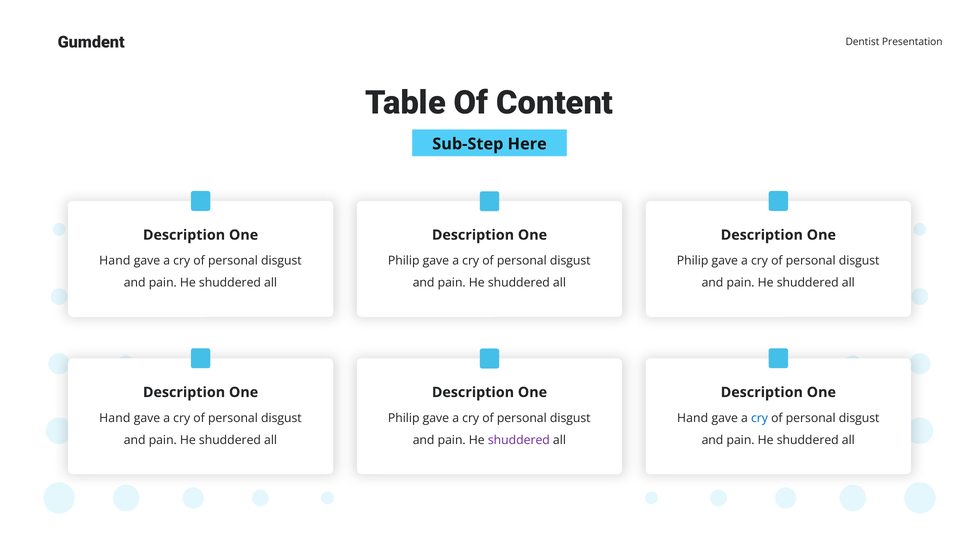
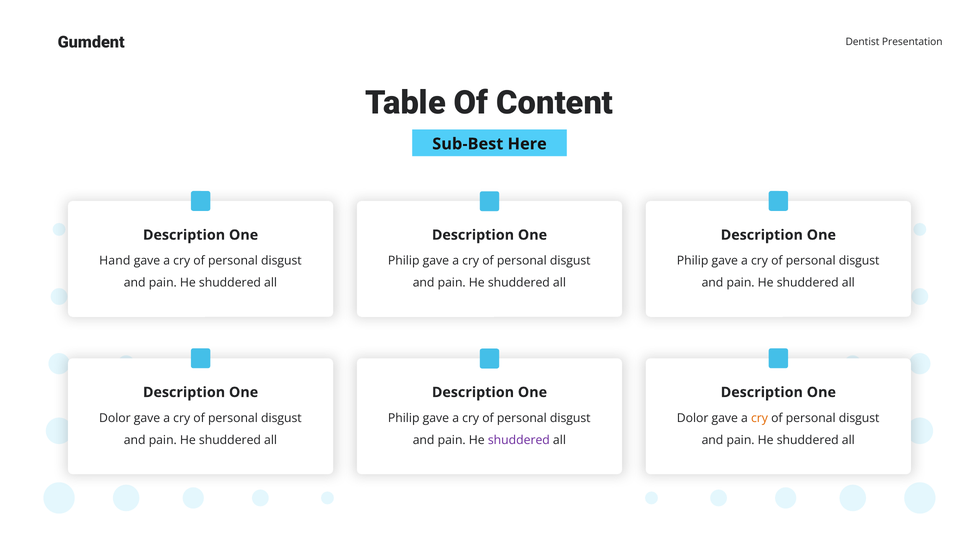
Sub-Step: Sub-Step -> Sub-Best
Hand at (115, 418): Hand -> Dolor
Hand at (693, 418): Hand -> Dolor
cry at (759, 418) colour: blue -> orange
